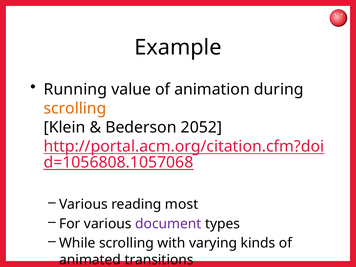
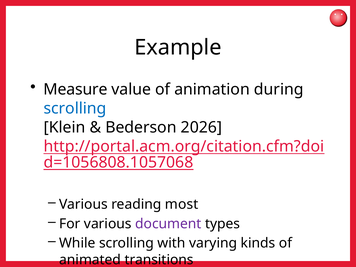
Running: Running -> Measure
scrolling at (75, 109) colour: orange -> blue
2052: 2052 -> 2026
